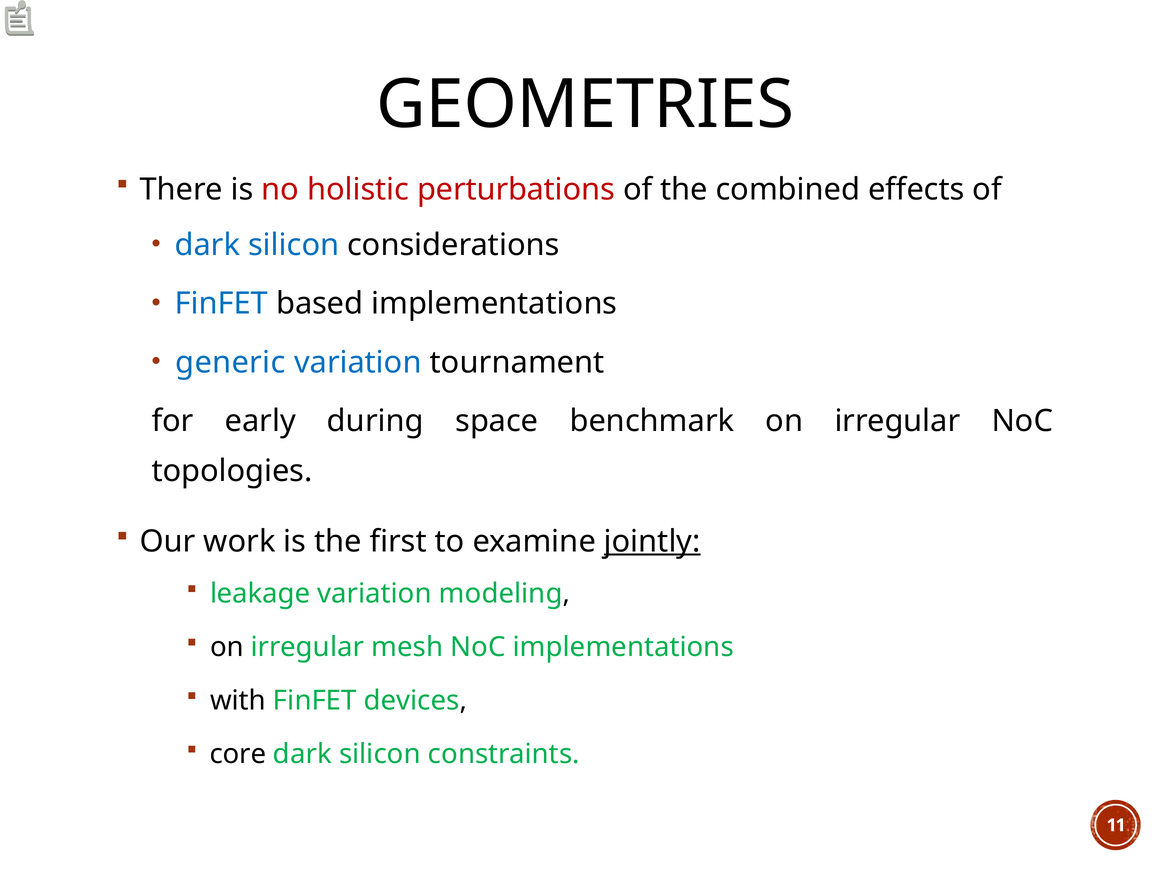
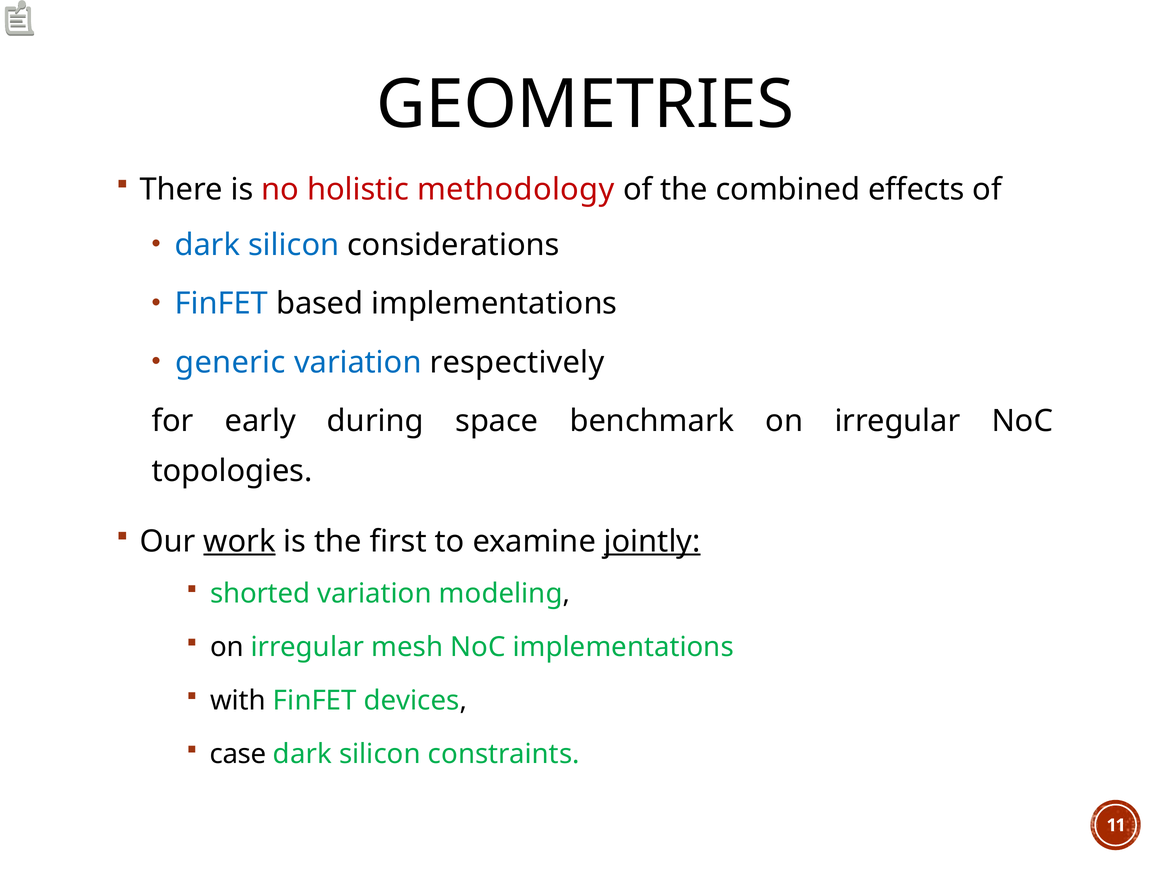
perturbations: perturbations -> methodology
tournament: tournament -> respectively
work underline: none -> present
leakage: leakage -> shorted
core: core -> case
